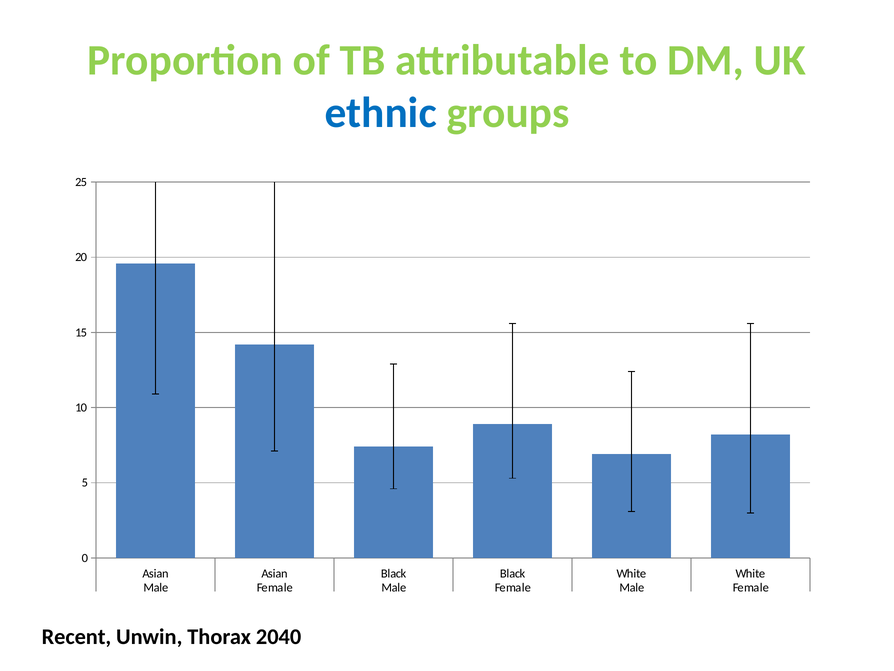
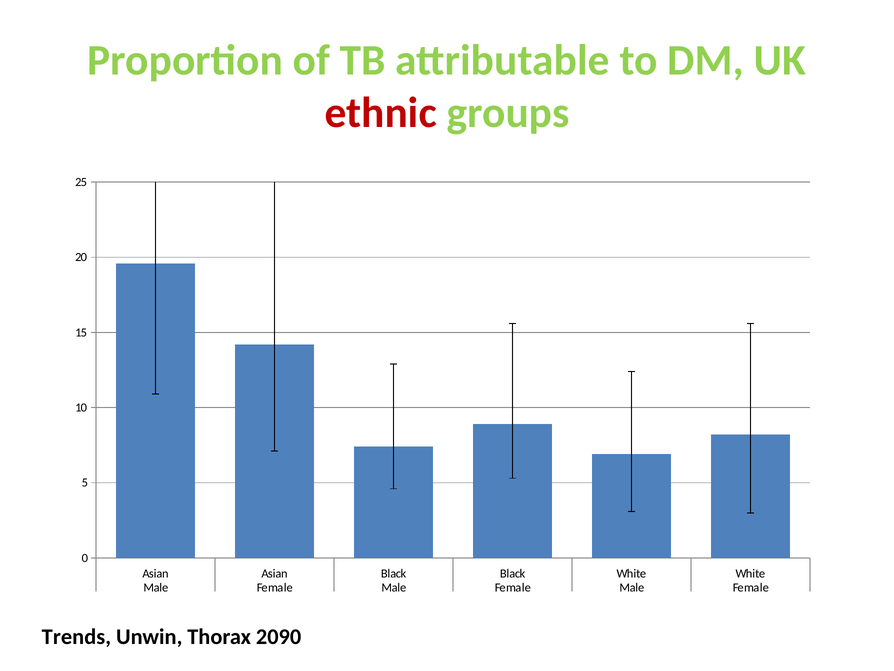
ethnic colour: blue -> red
Recent: Recent -> Trends
2040: 2040 -> 2090
